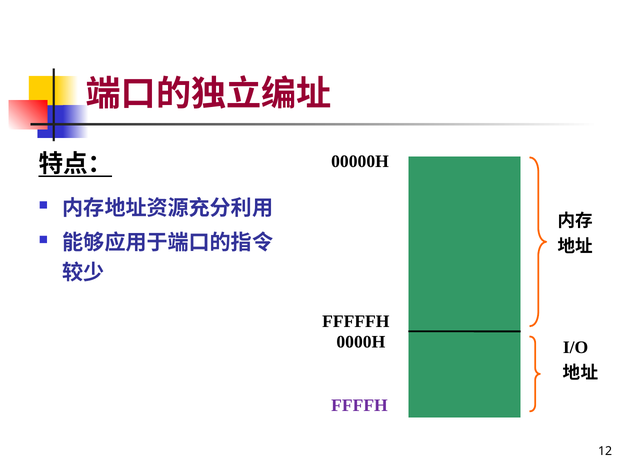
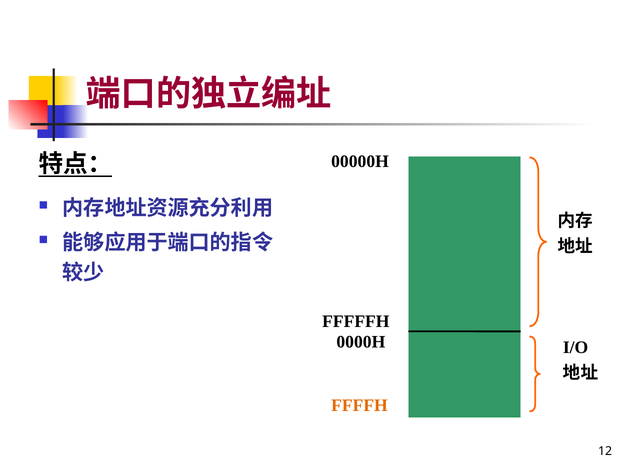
FFFFH colour: purple -> orange
